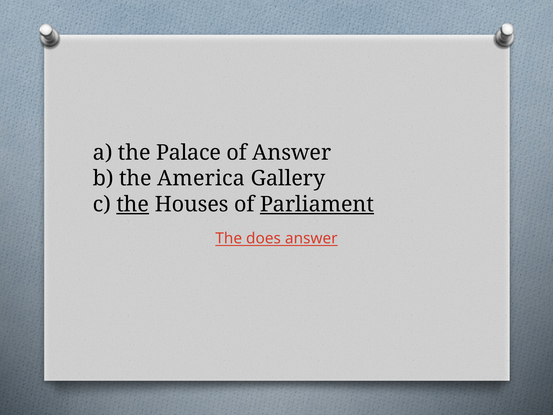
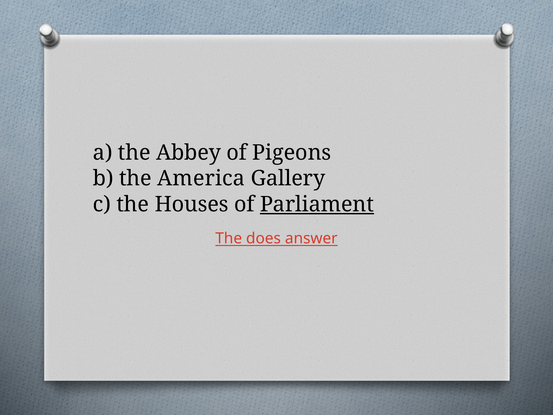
Palace: Palace -> Abbey
of Answer: Answer -> Pigeons
the at (133, 204) underline: present -> none
